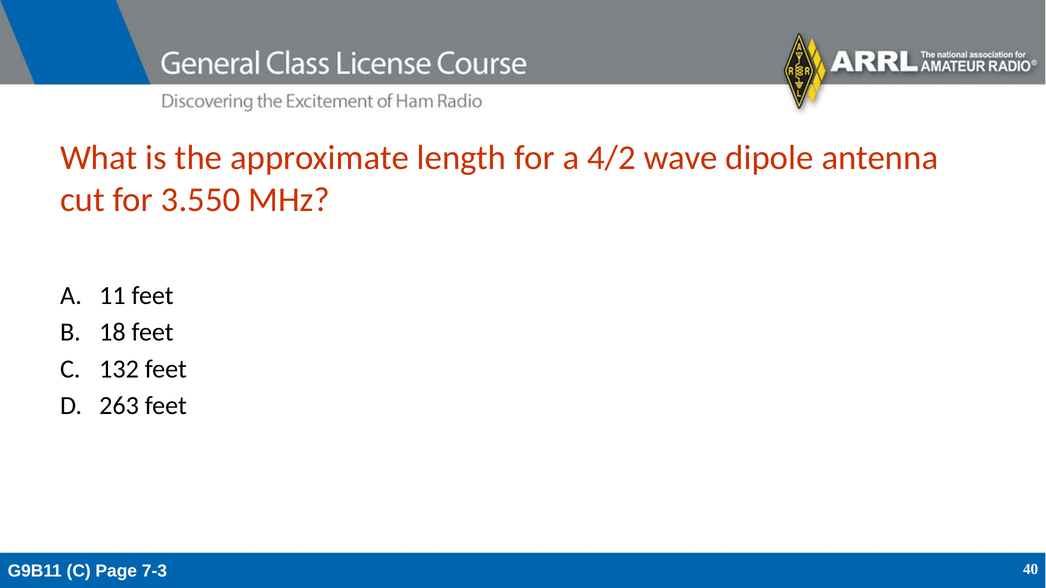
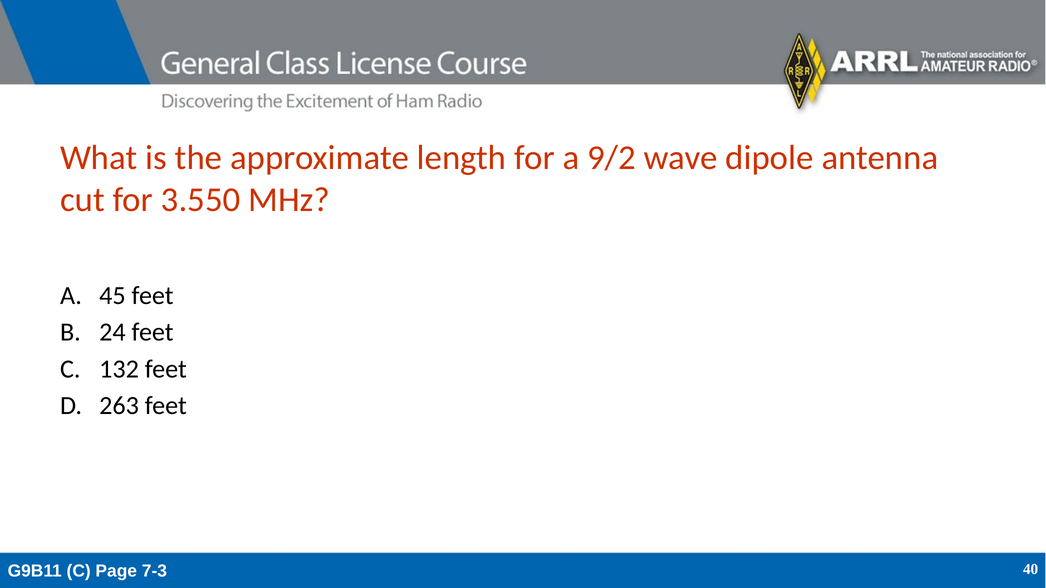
4/2: 4/2 -> 9/2
11: 11 -> 45
18: 18 -> 24
